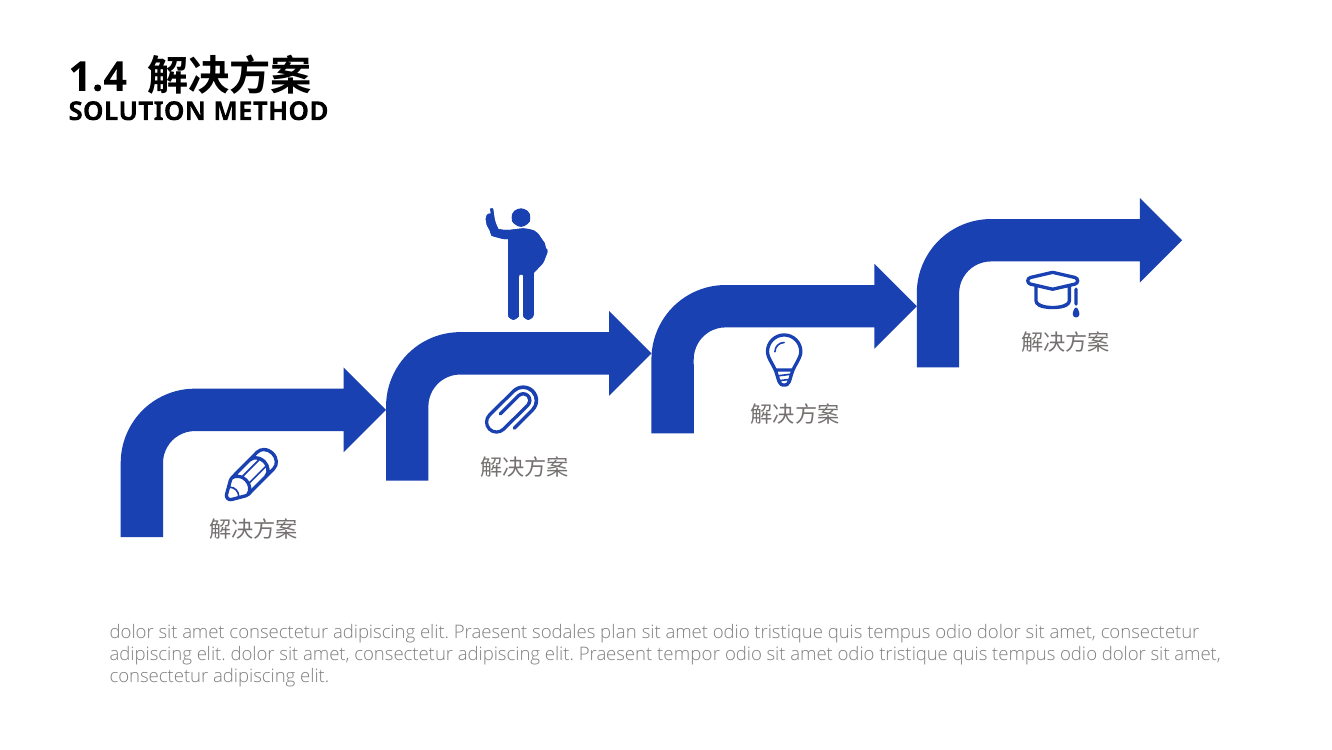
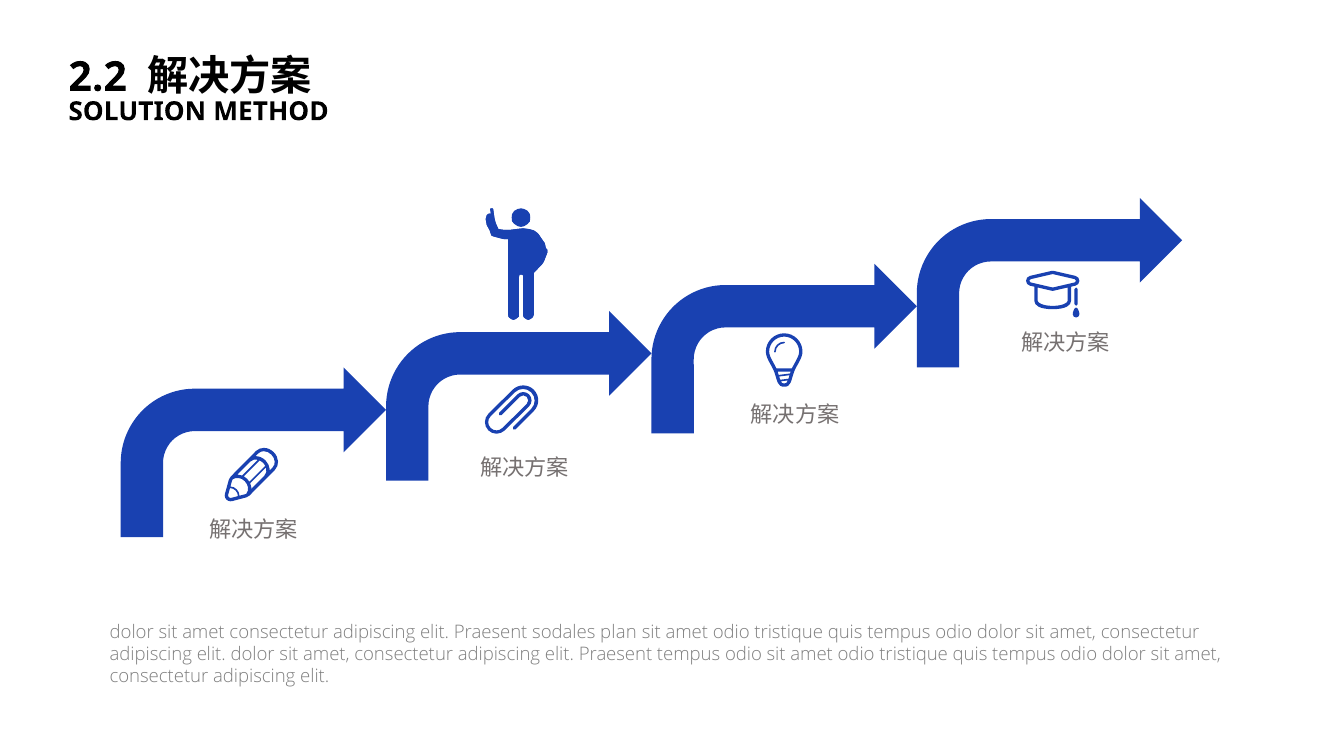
1.4: 1.4 -> 2.2
Praesent tempor: tempor -> tempus
